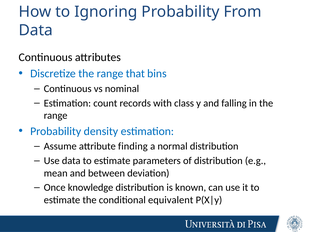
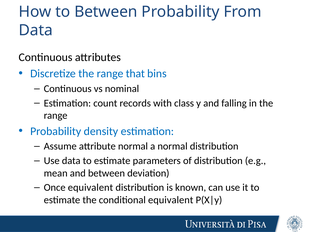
to Ignoring: Ignoring -> Between
attribute finding: finding -> normal
Once knowledge: knowledge -> equivalent
